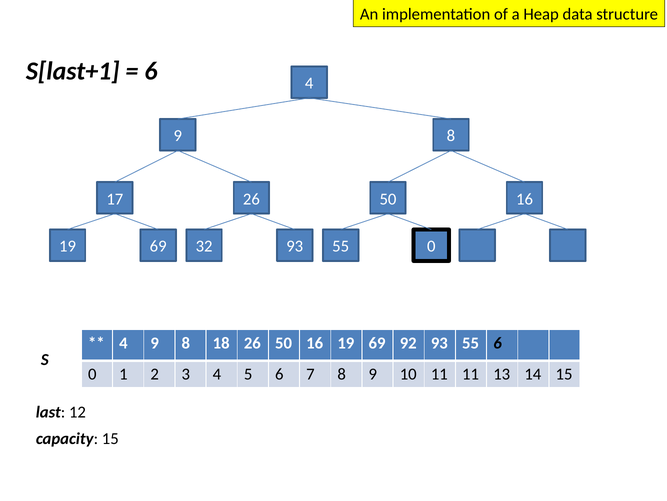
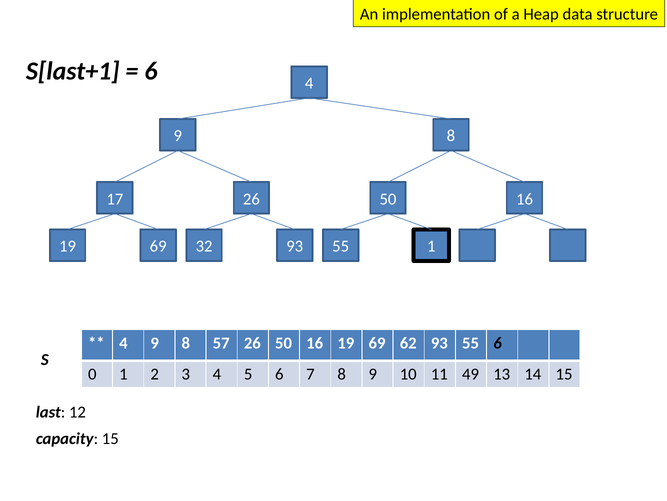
55 0: 0 -> 1
18: 18 -> 57
92: 92 -> 62
11 11: 11 -> 49
